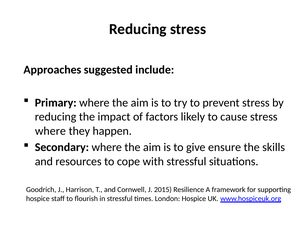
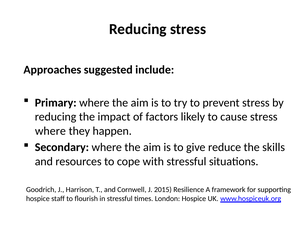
ensure: ensure -> reduce
